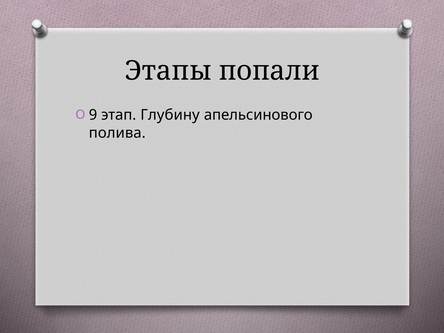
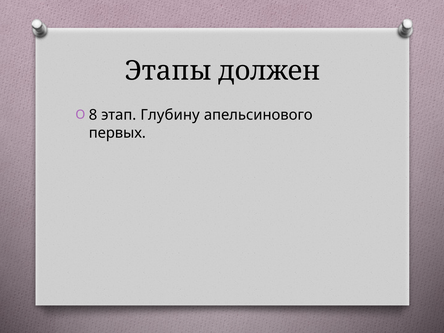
попали: попали -> должен
9: 9 -> 8
полива: полива -> первых
